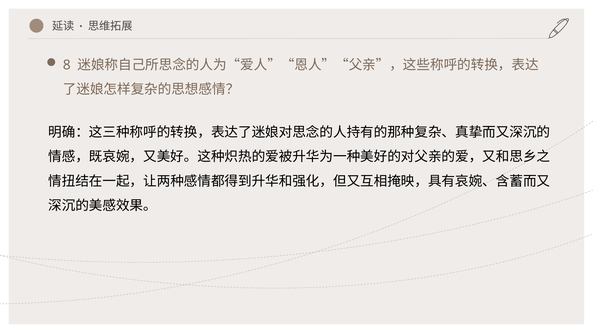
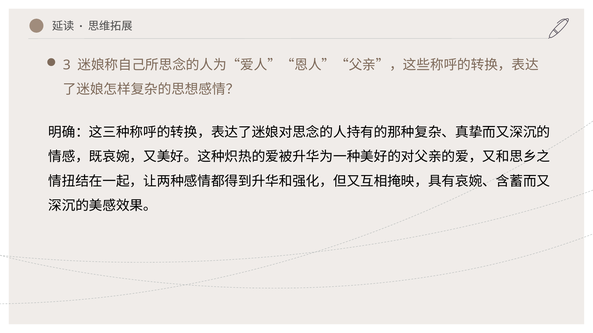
8: 8 -> 3
